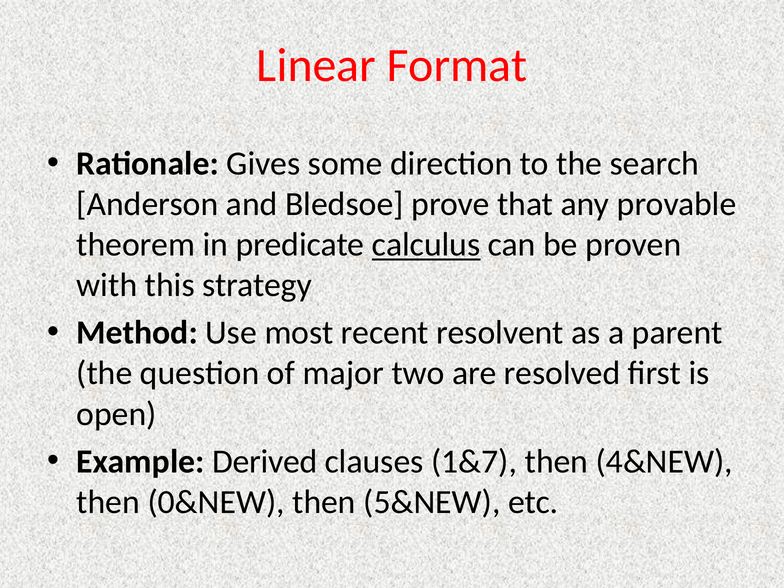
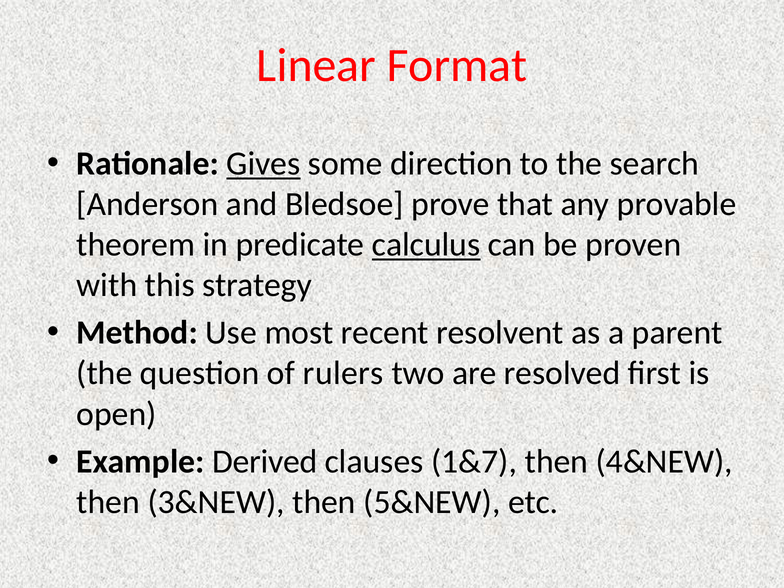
Gives underline: none -> present
major: major -> rulers
0&NEW: 0&NEW -> 3&NEW
